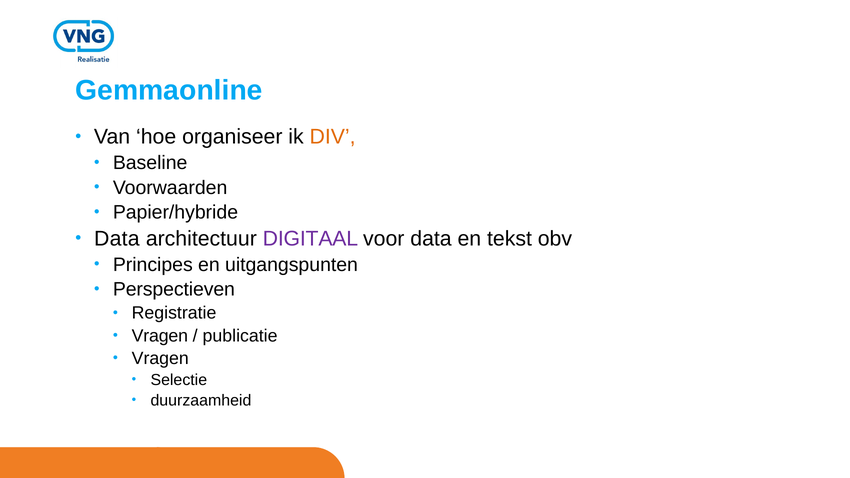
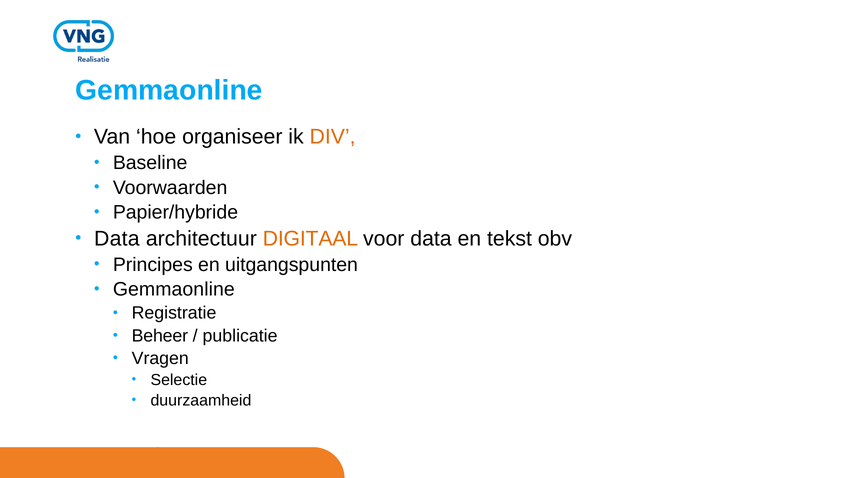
DIGITAAL colour: purple -> orange
Perspectieven at (174, 290): Perspectieven -> Gemmaonline
Vragen at (160, 336): Vragen -> Beheer
